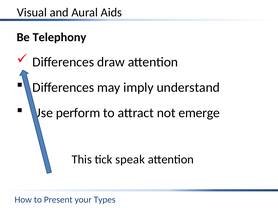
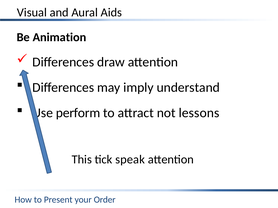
Telephony: Telephony -> Animation
emerge: emerge -> lessons
Types: Types -> Order
